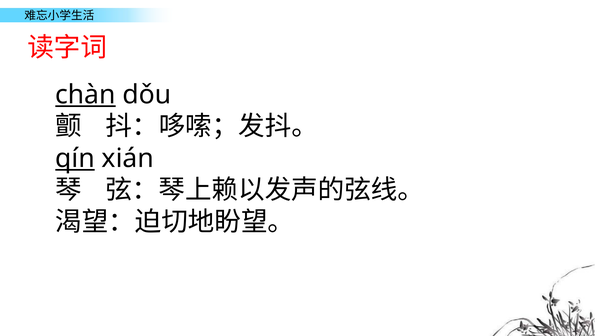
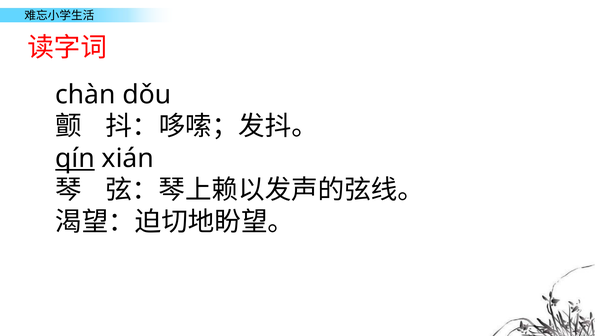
chàn underline: present -> none
